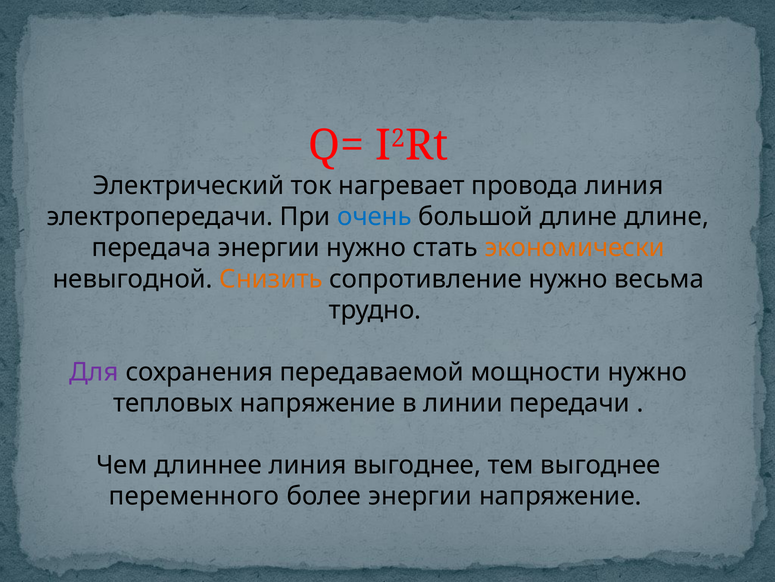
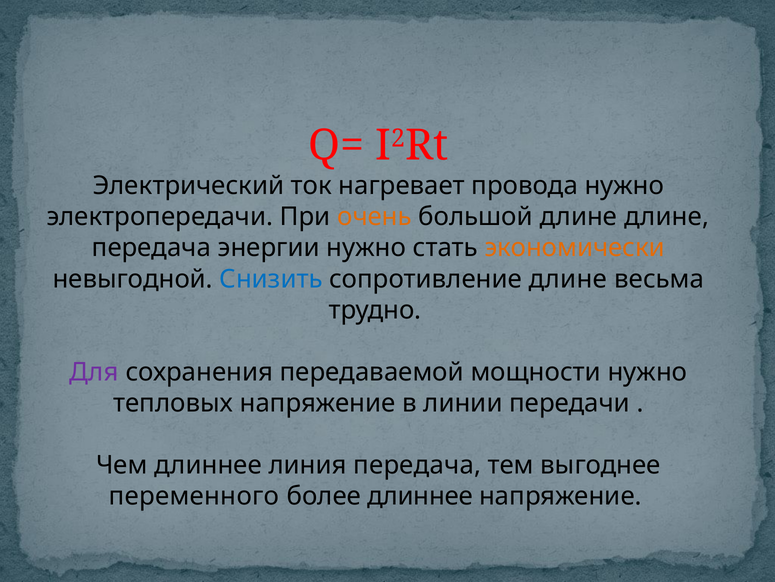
провода линия: линия -> нужно
очень colour: blue -> orange
Снизить colour: orange -> blue
сопротивление нужно: нужно -> длине
линия выгоднее: выгоднее -> передача
более энергии: энергии -> длиннее
